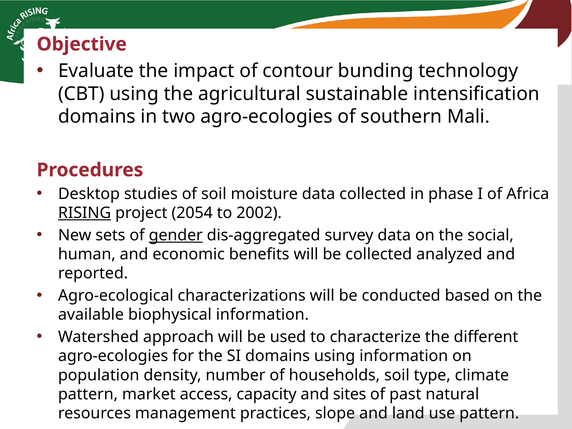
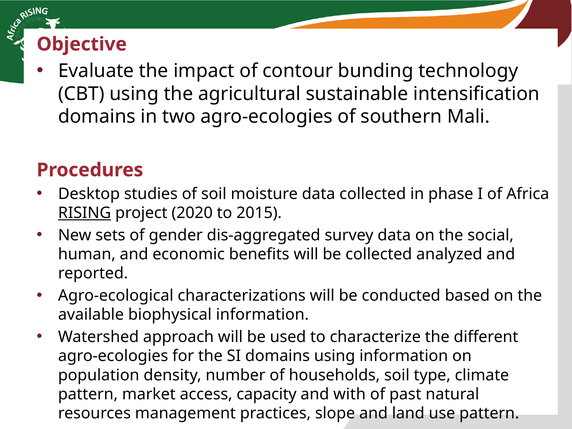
2054: 2054 -> 2020
2002: 2002 -> 2015
gender underline: present -> none
sites: sites -> with
